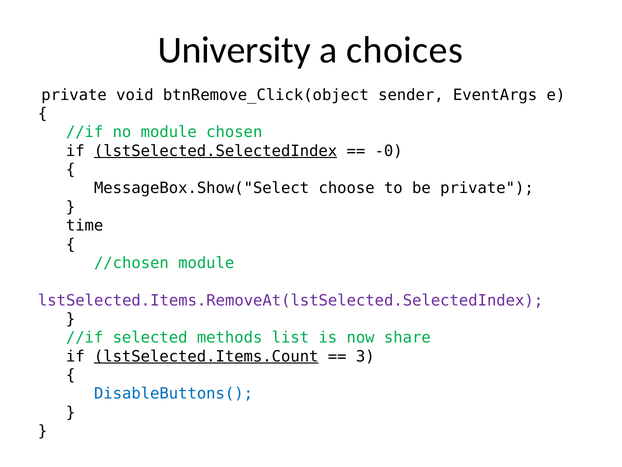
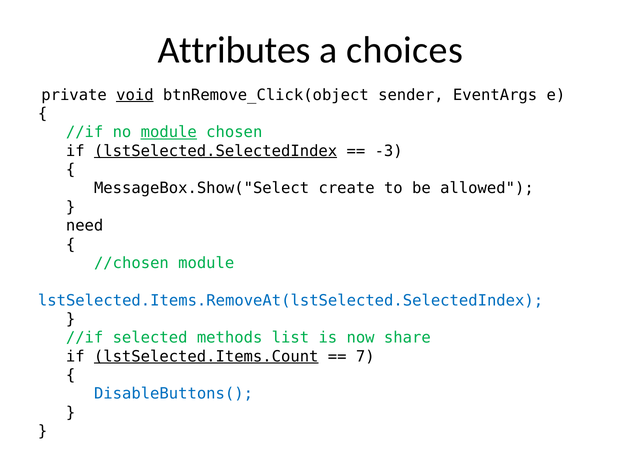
University: University -> Attributes
void underline: none -> present
module at (169, 132) underline: none -> present
-0: -0 -> -3
choose: choose -> create
be private: private -> allowed
time: time -> need
lstSelected.Items.RemoveAt(lstSelected.SelectedIndex colour: purple -> blue
3: 3 -> 7
